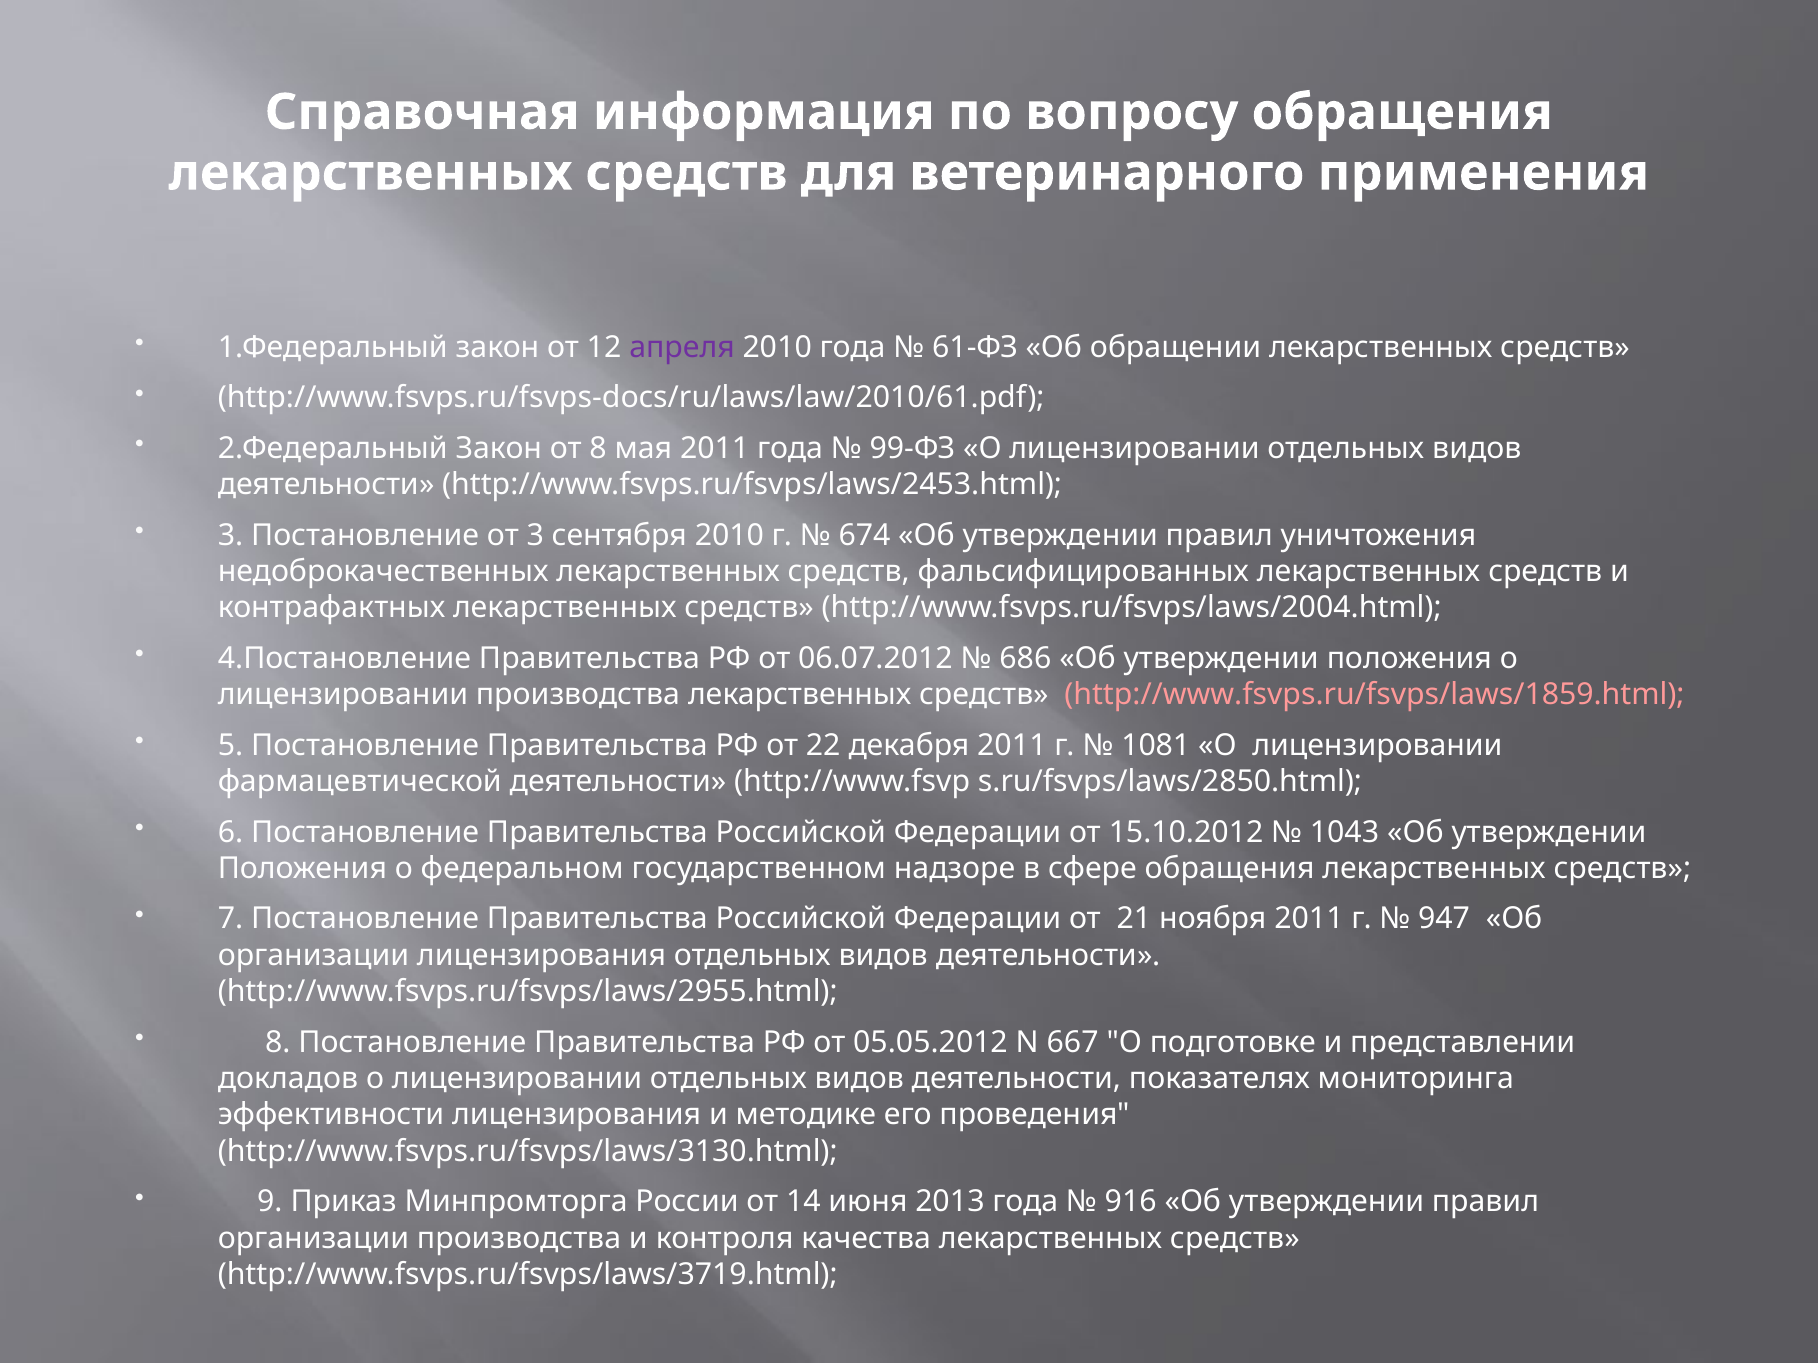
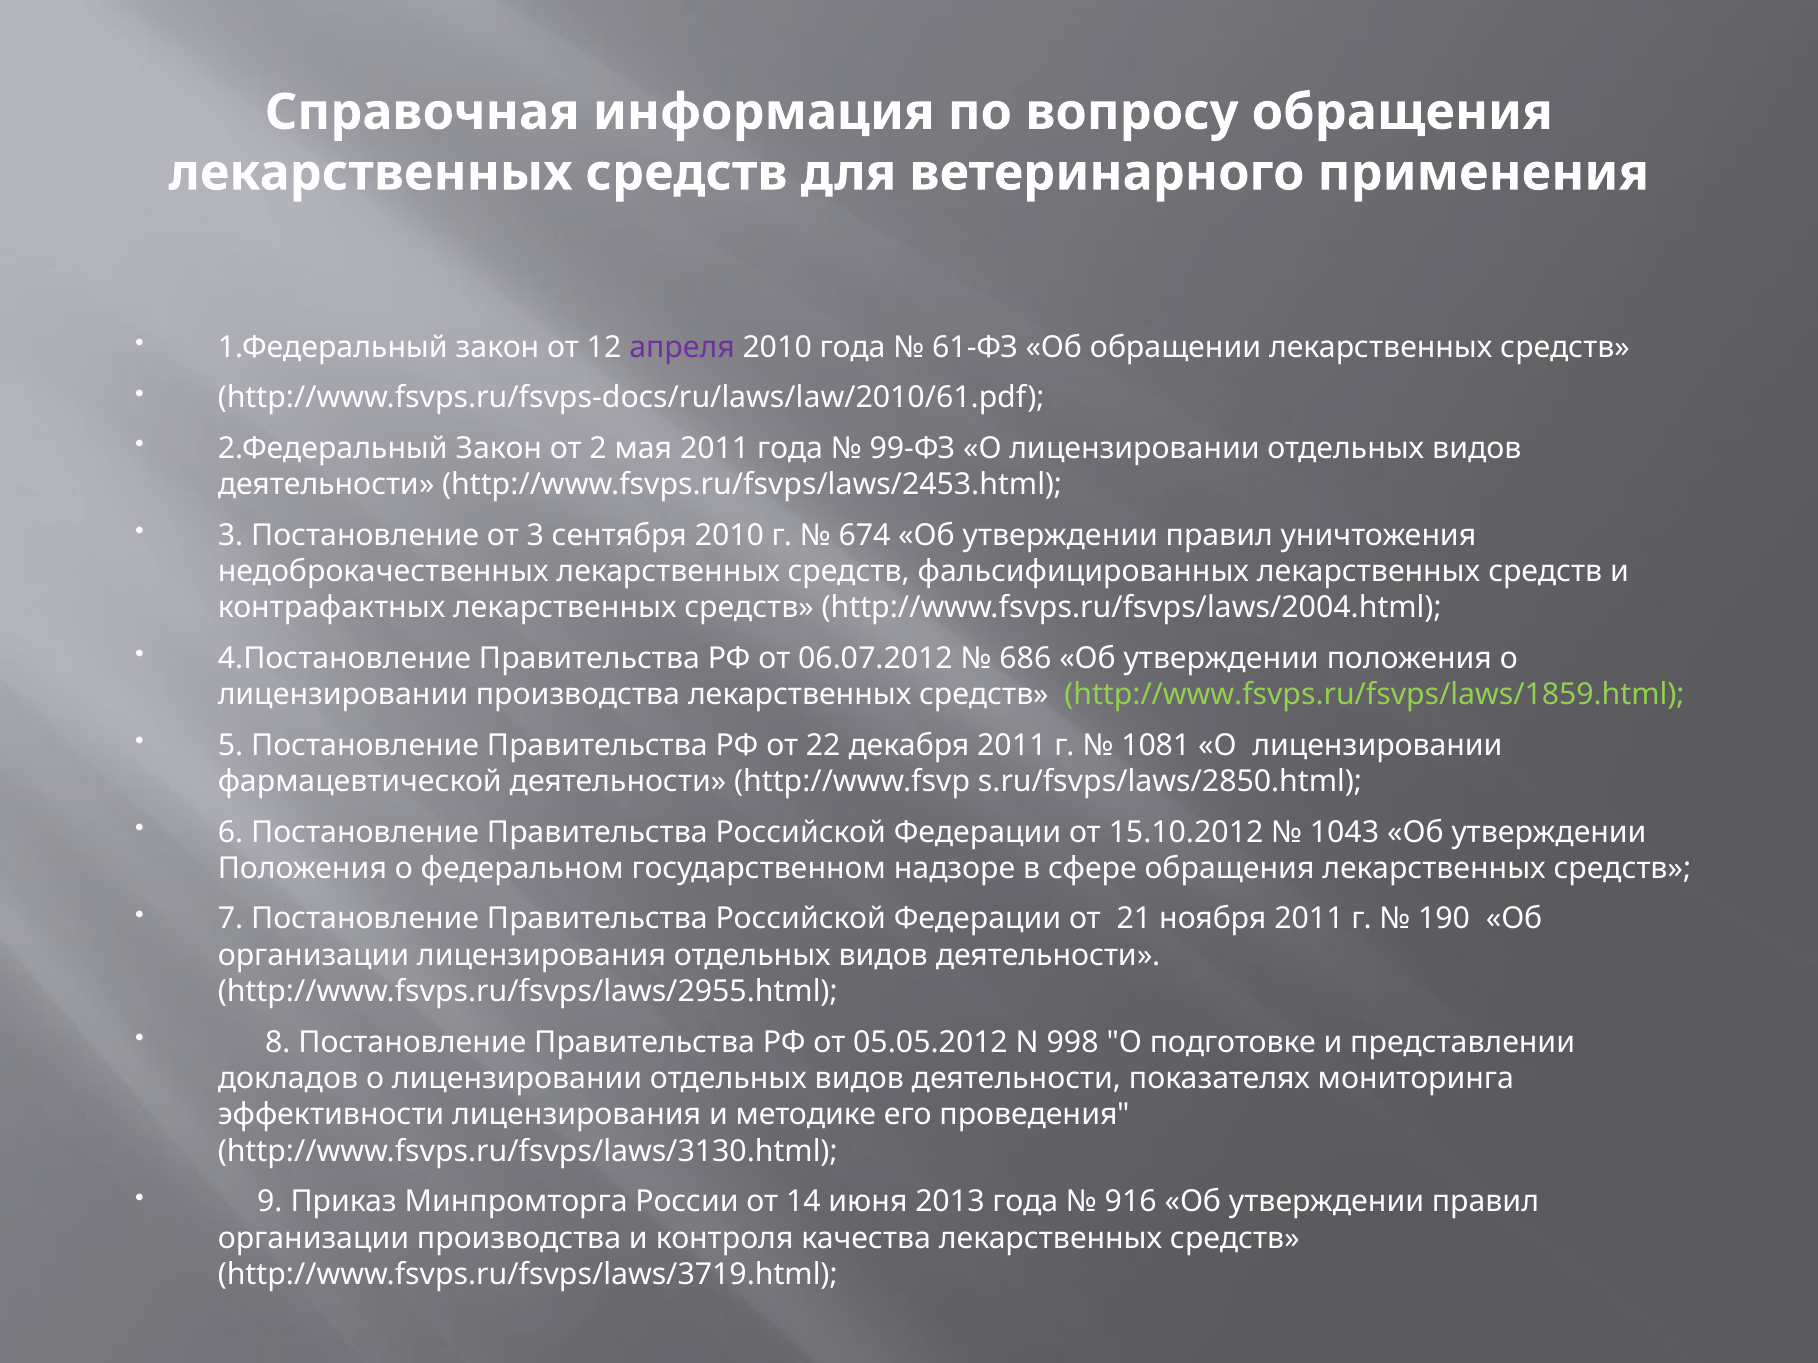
от 8: 8 -> 2
http://www.fsvps.ru/fsvps/laws/1859.html colour: pink -> light green
947: 947 -> 190
667: 667 -> 998
